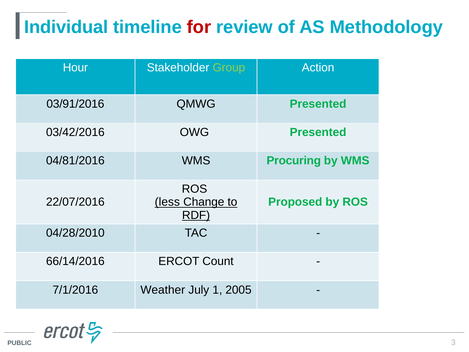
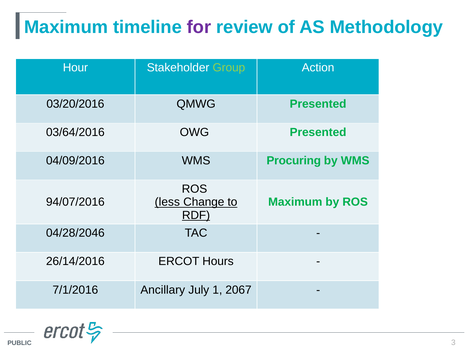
Individual at (66, 27): Individual -> Maximum
for colour: red -> purple
03/91/2016: 03/91/2016 -> 03/20/2016
03/42/2016: 03/42/2016 -> 03/64/2016
04/81/2016: 04/81/2016 -> 04/09/2016
22/07/2016: 22/07/2016 -> 94/07/2016
Proposed at (295, 202): Proposed -> Maximum
04/28/2010: 04/28/2010 -> 04/28/2046
66/14/2016: 66/14/2016 -> 26/14/2016
Count: Count -> Hours
Weather: Weather -> Ancillary
2005: 2005 -> 2067
